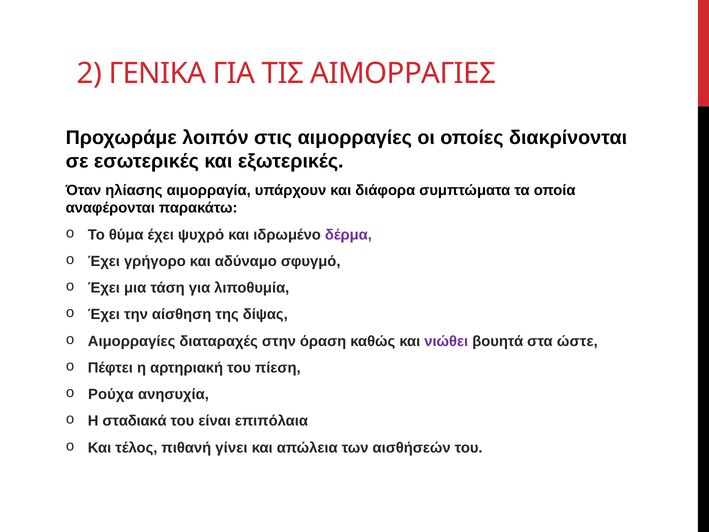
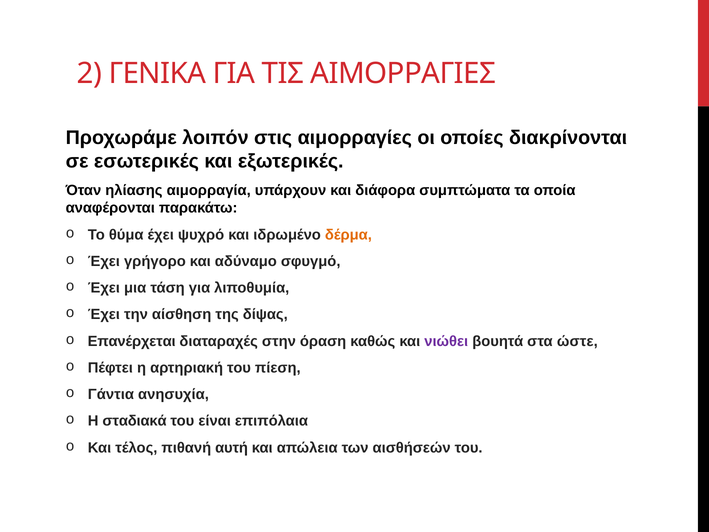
δέρμα colour: purple -> orange
Αιμορραγίες at (132, 341): Αιμορραγίες -> Επανέρχεται
Ρούχα: Ρούχα -> Γάντια
γίνει: γίνει -> αυτή
